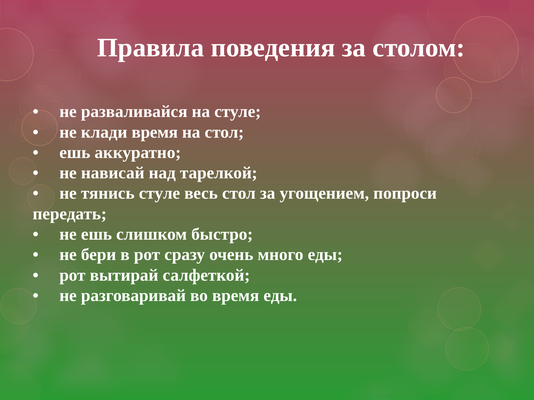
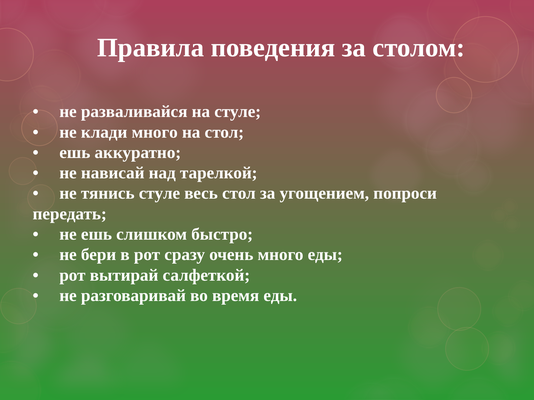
клади время: время -> много
